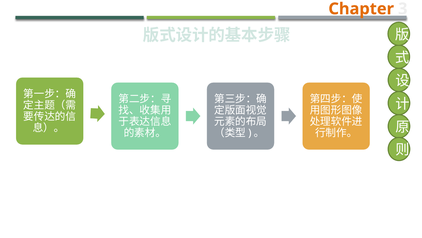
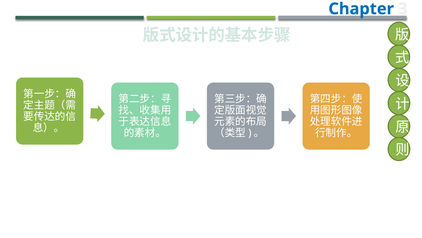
Chapter colour: orange -> blue
